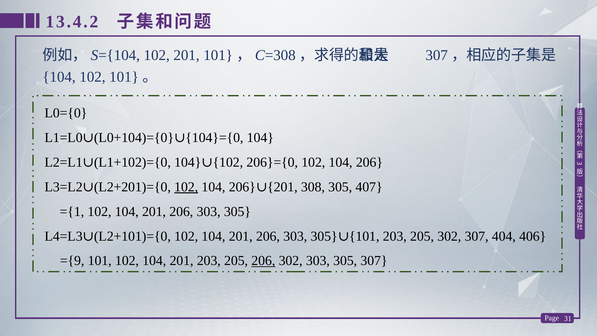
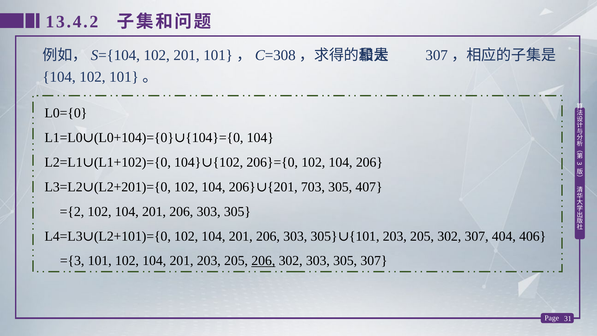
102 at (186, 187) underline: present -> none
308: 308 -> 703
={1: ={1 -> ={2
={9: ={9 -> ={3
